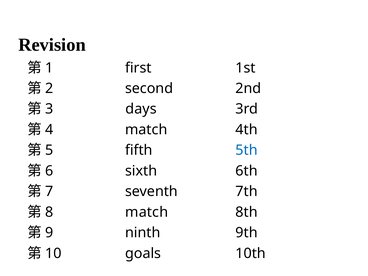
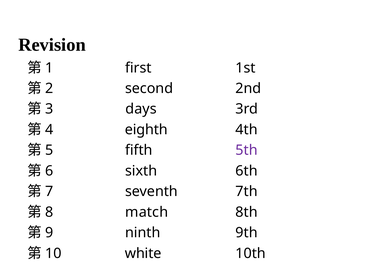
match at (146, 130): match -> eighth
5th colour: blue -> purple
goals: goals -> white
